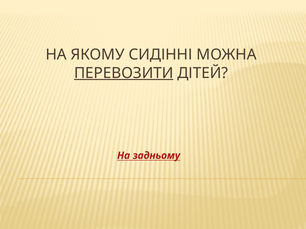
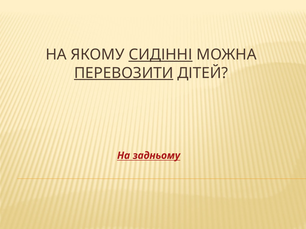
СИДІННІ underline: none -> present
